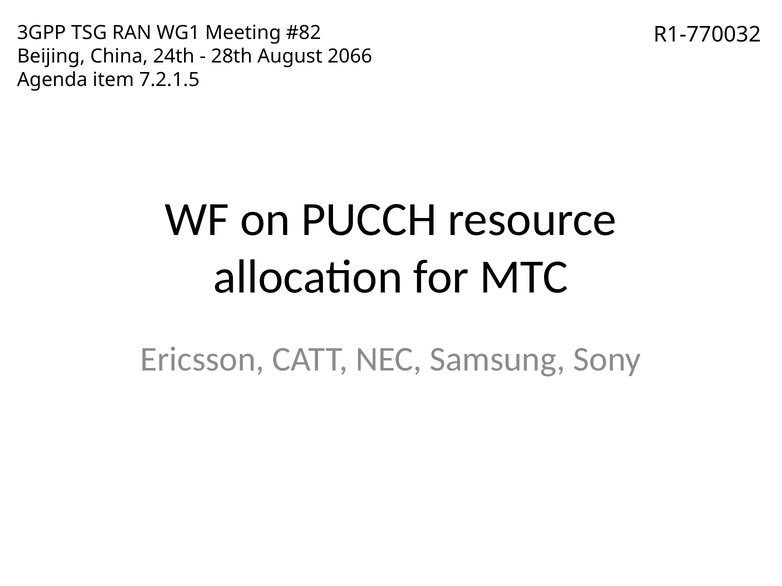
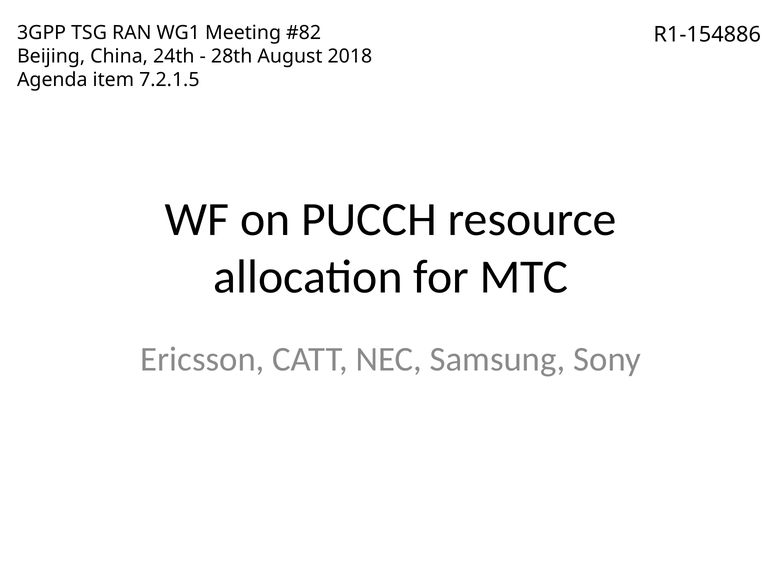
R1-770032: R1-770032 -> R1-154886
2066: 2066 -> 2018
